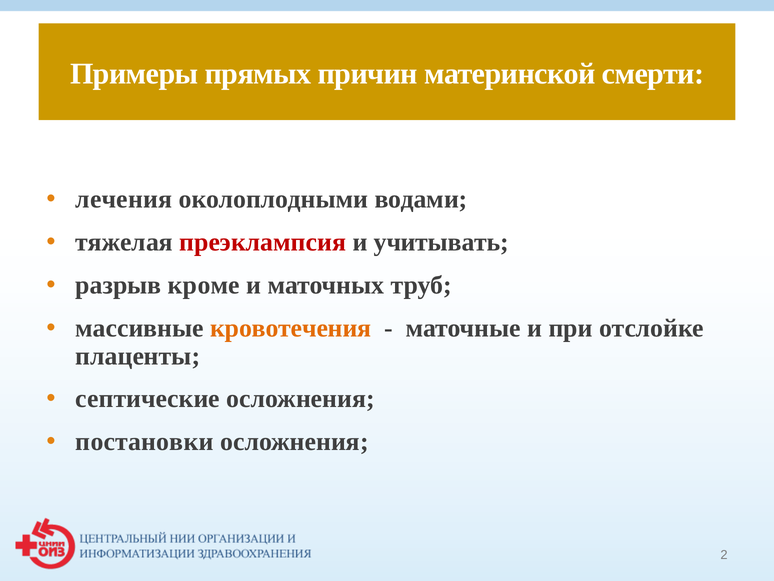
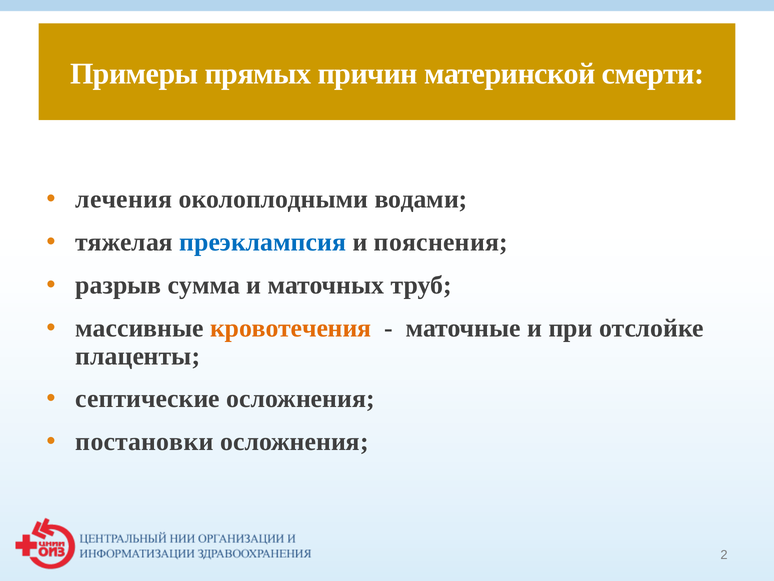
преэклампсия colour: red -> blue
учитывать: учитывать -> пояснения
кроме: кроме -> сумма
